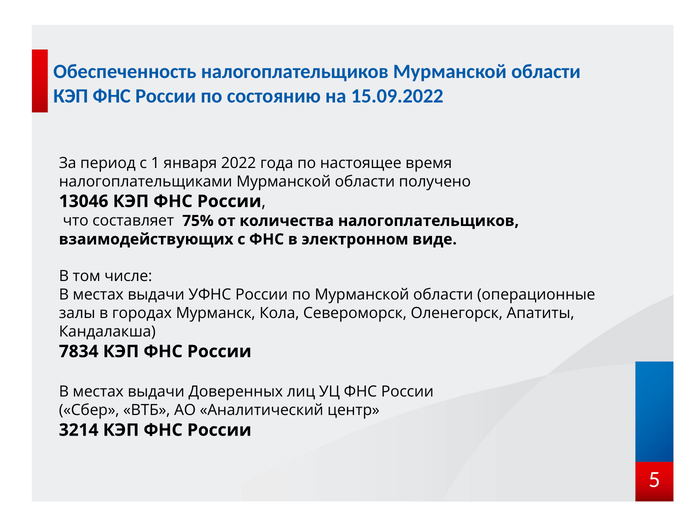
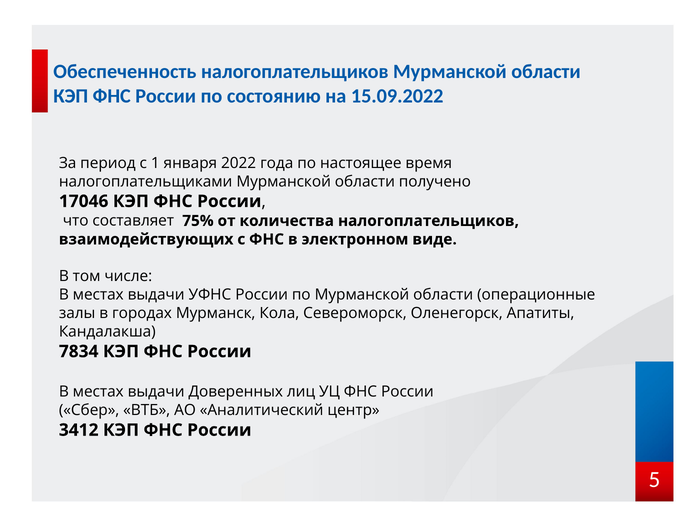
13046: 13046 -> 17046
3214: 3214 -> 3412
